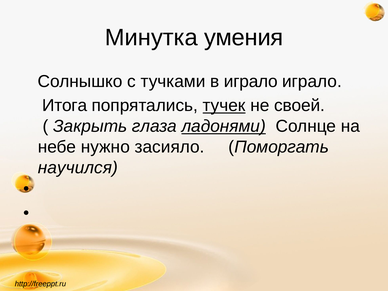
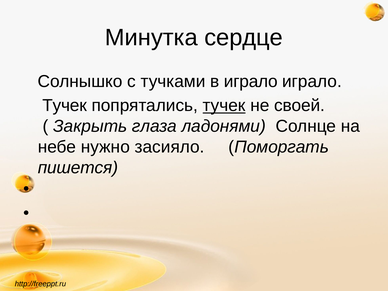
умения: умения -> сердце
Итога at (65, 106): Итога -> Тучек
ладонями underline: present -> none
научился: научился -> пишется
